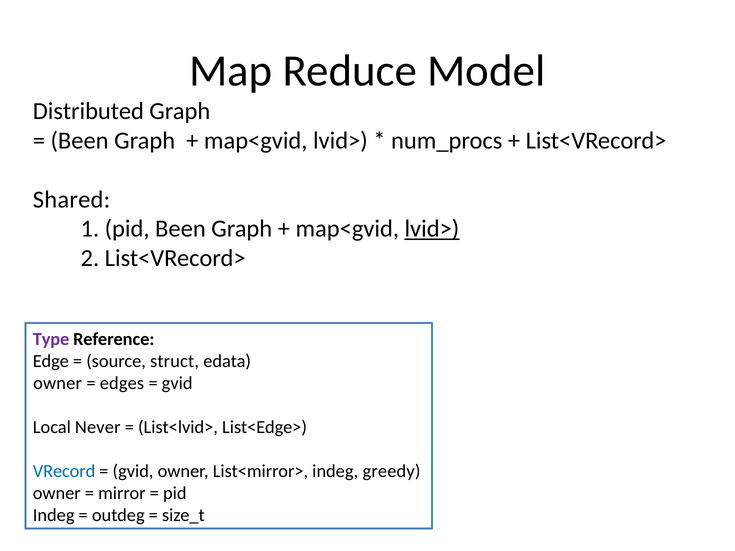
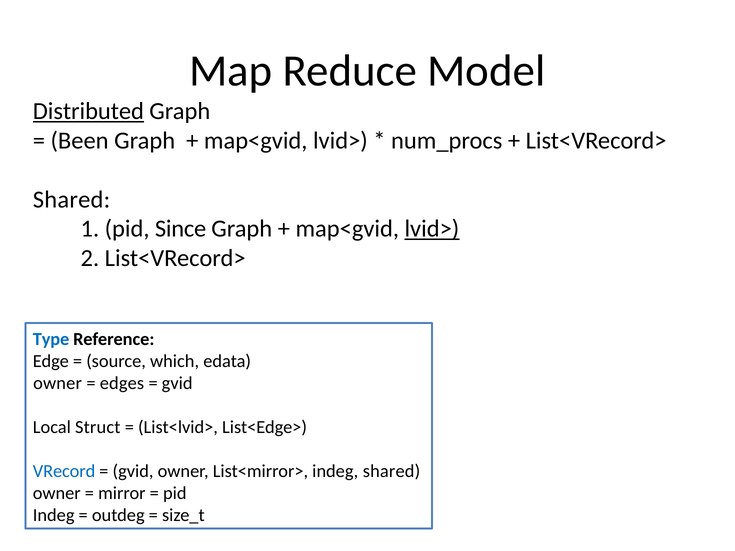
Distributed underline: none -> present
pid Been: Been -> Since
Type colour: purple -> blue
struct: struct -> which
Never: Never -> Struct
indeg greedy: greedy -> shared
